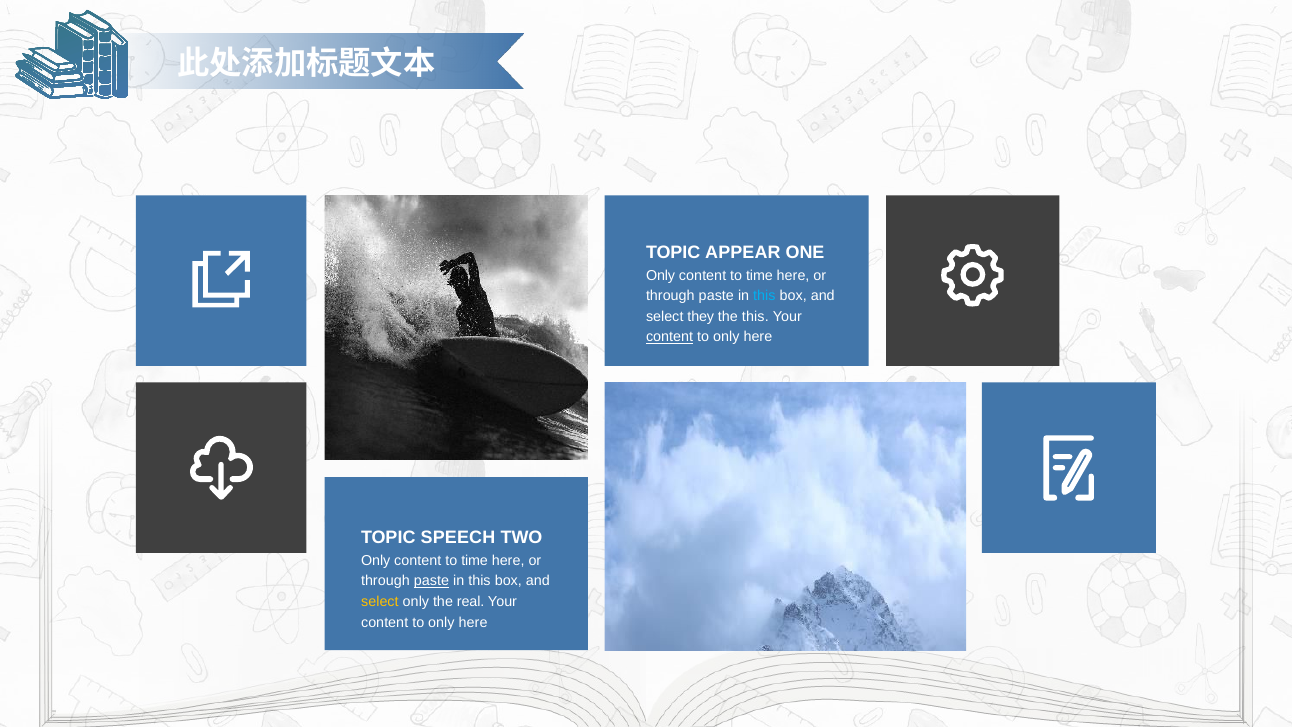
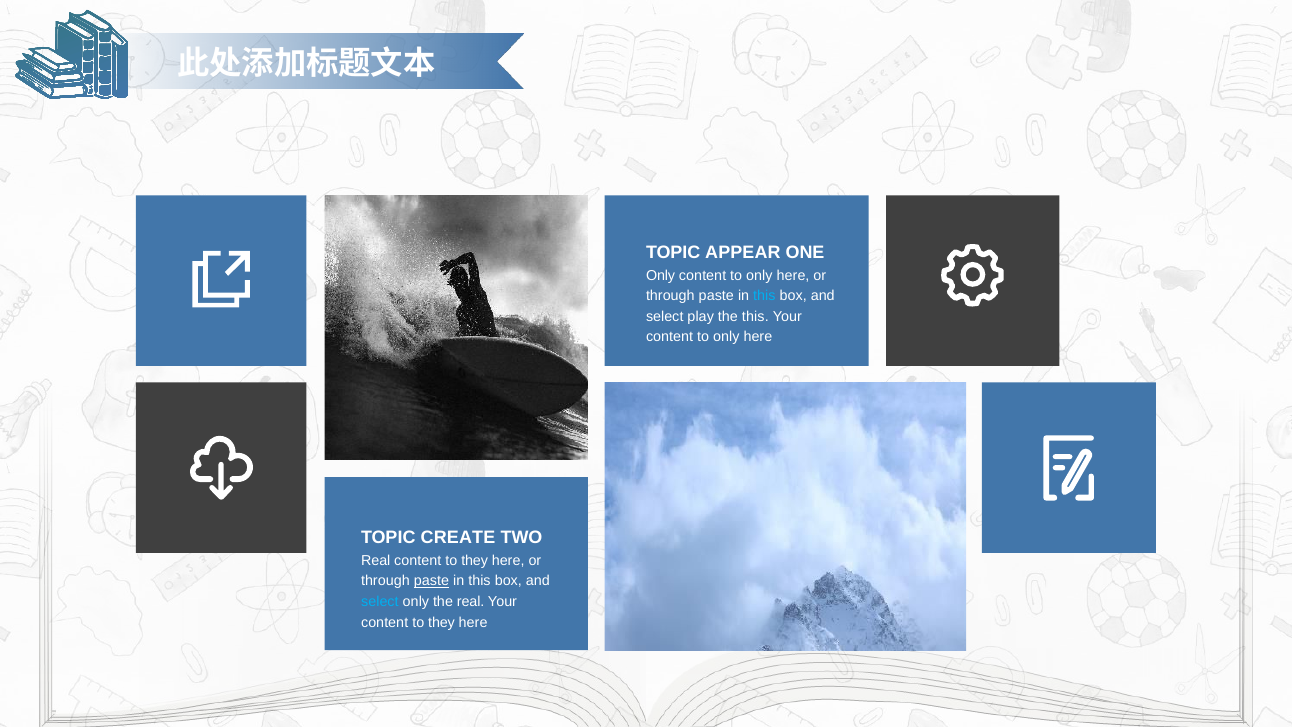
time at (759, 275): time -> only
they: they -> play
content at (670, 337) underline: present -> none
SPEECH: SPEECH -> CREATE
Only at (376, 560): Only -> Real
time at (475, 560): time -> they
select at (380, 601) colour: yellow -> light blue
only at (441, 622): only -> they
